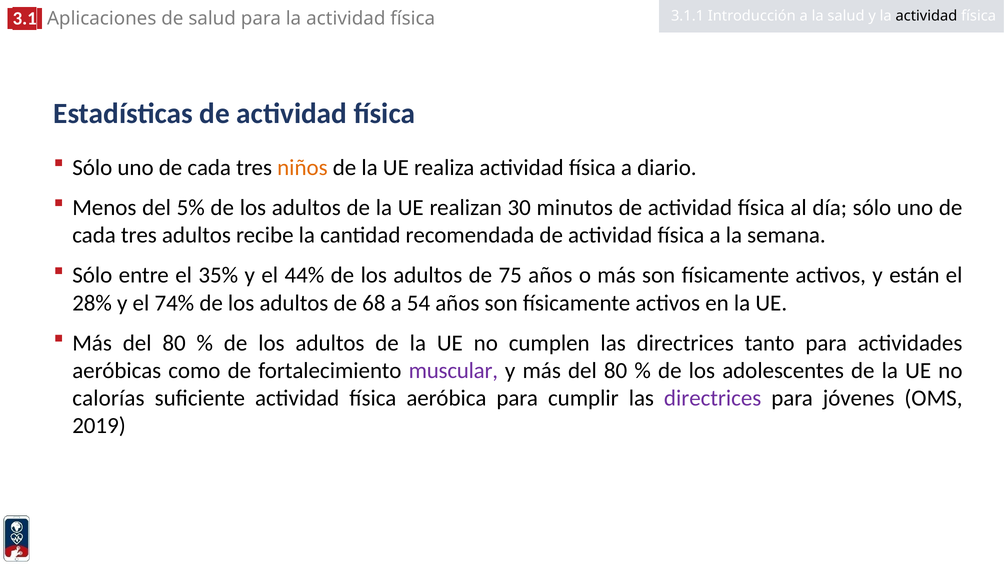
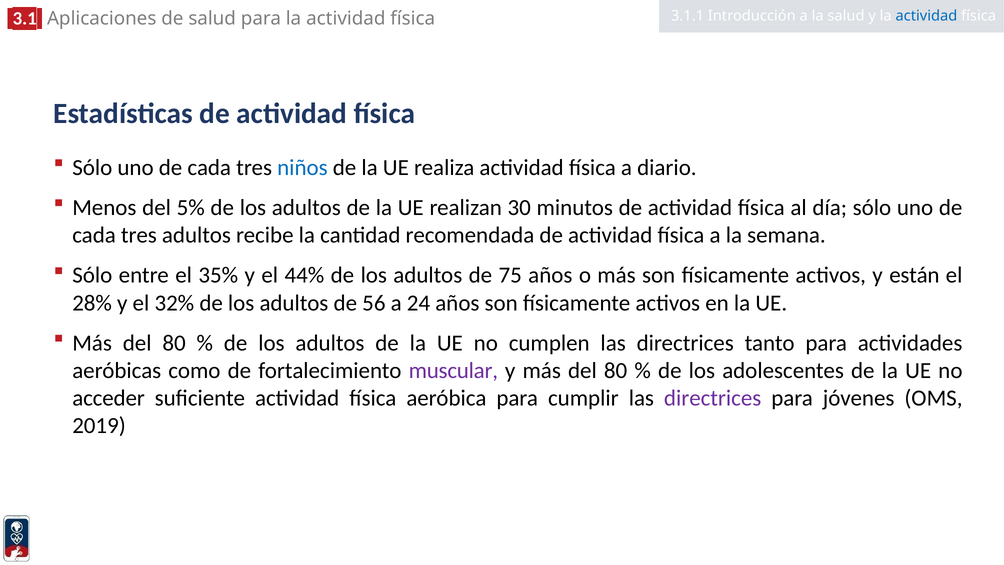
actividad at (926, 16) colour: black -> blue
niños colour: orange -> blue
74%: 74% -> 32%
68: 68 -> 56
54: 54 -> 24
calorías: calorías -> acceder
